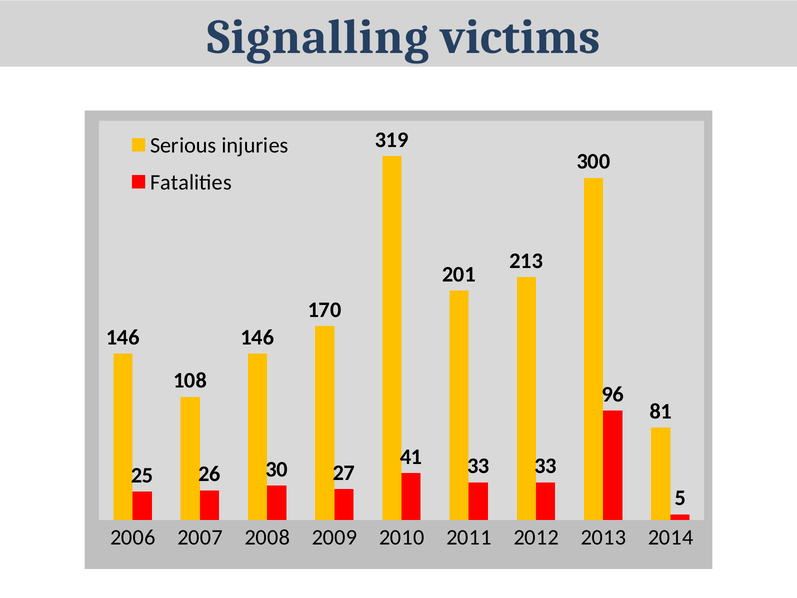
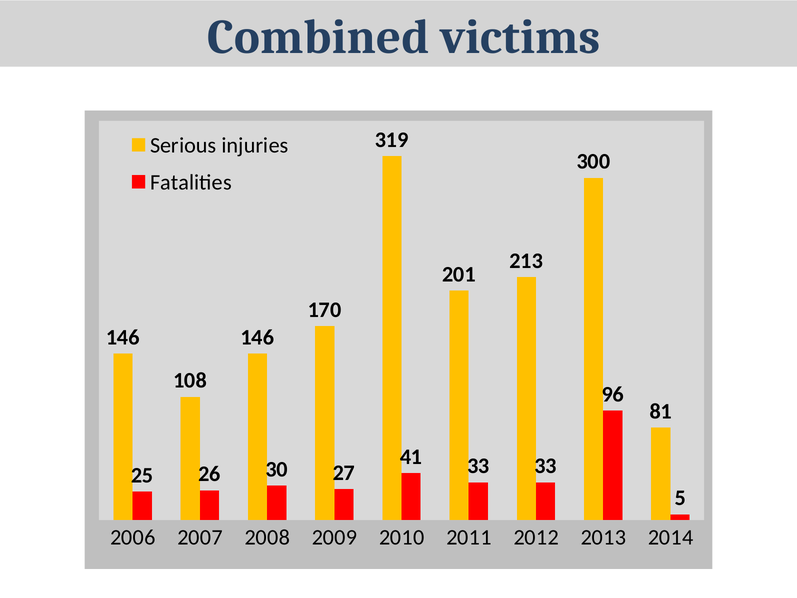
Signalling: Signalling -> Combined
